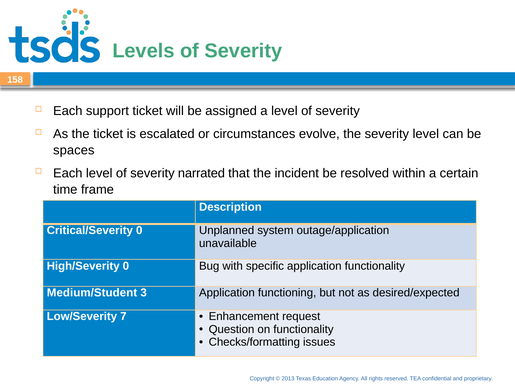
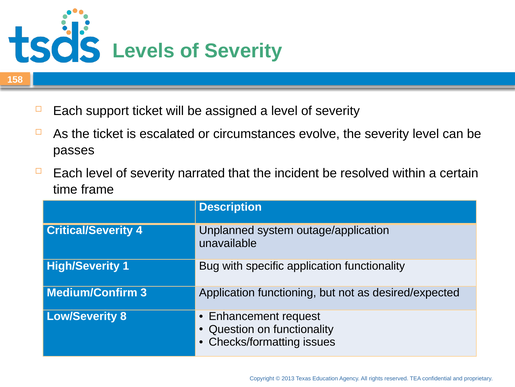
spaces: spaces -> passes
Critical/Severity 0: 0 -> 4
High/Severity 0: 0 -> 1
Medium/Student: Medium/Student -> Medium/Confirm
7: 7 -> 8
